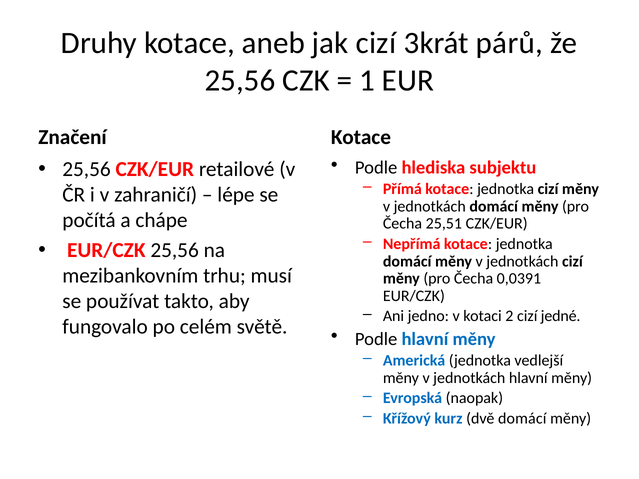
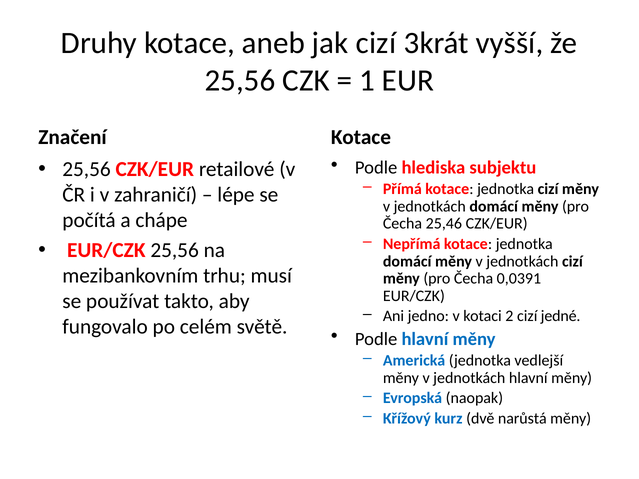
párů: párů -> vyšší
25,51: 25,51 -> 25,46
dvě domácí: domácí -> narůstá
